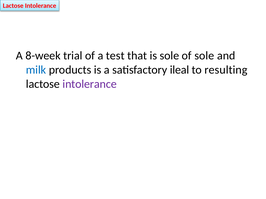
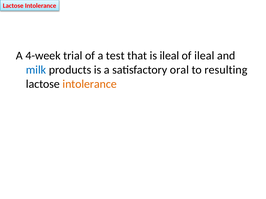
8-week: 8-week -> 4-week
is sole: sole -> ileal
of sole: sole -> ileal
ileal: ileal -> oral
intolerance at (90, 84) colour: purple -> orange
